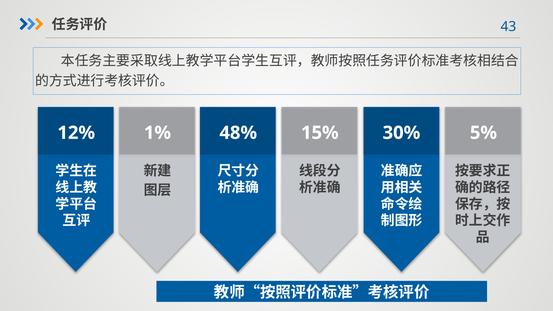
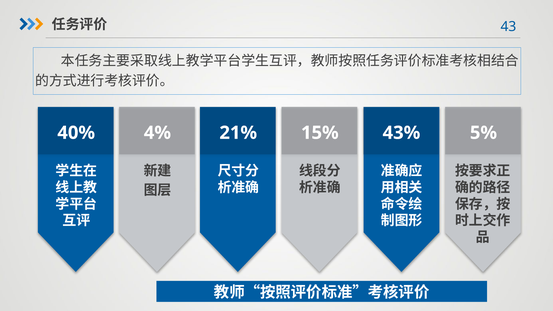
12%: 12% -> 40%
1%: 1% -> 4%
48%: 48% -> 21%
30%: 30% -> 43%
